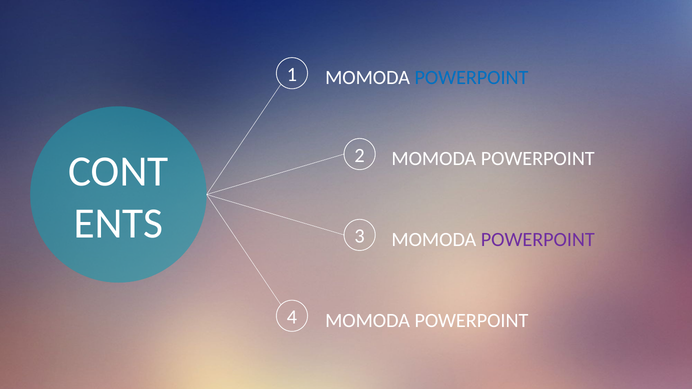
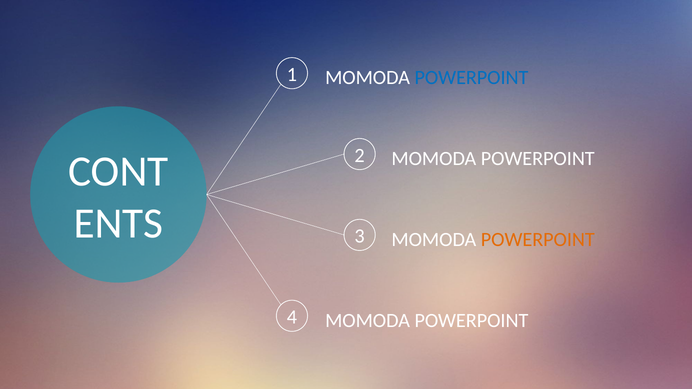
POWERPOINT at (538, 240) colour: purple -> orange
